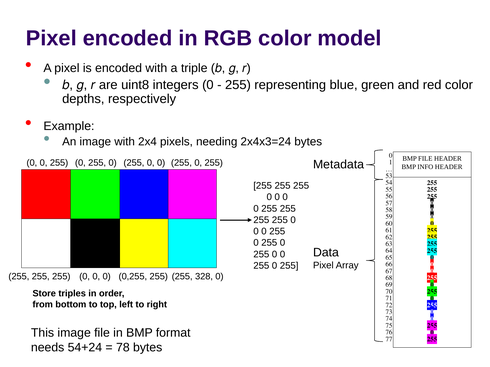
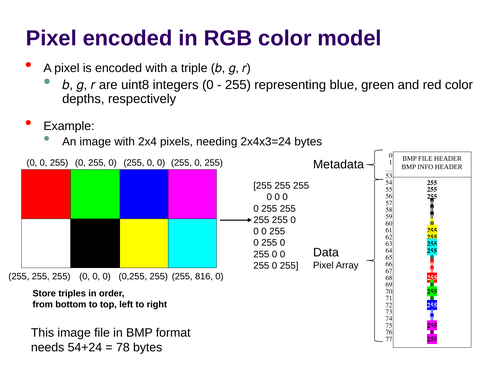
328: 328 -> 816
